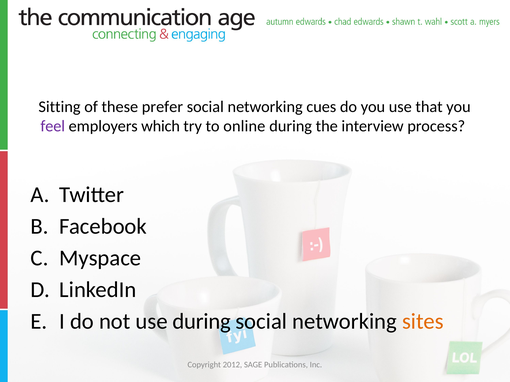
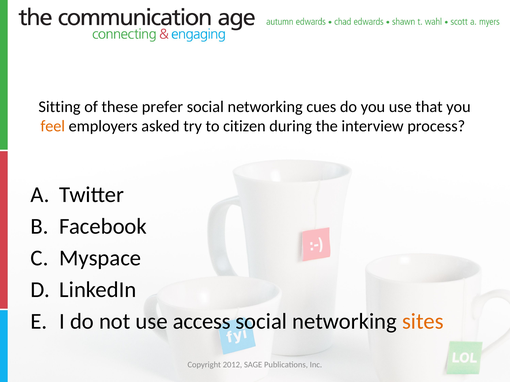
feel colour: purple -> orange
which: which -> asked
online: online -> citizen
use during: during -> access
